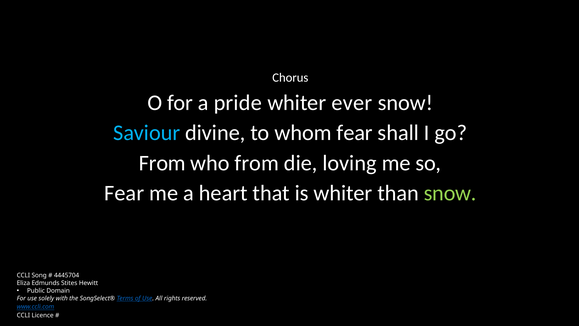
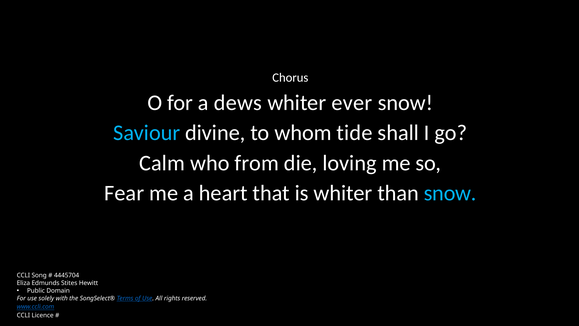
pride: pride -> dews
whom fear: fear -> tide
From at (162, 163): From -> Calm
snow at (450, 193) colour: light green -> light blue
